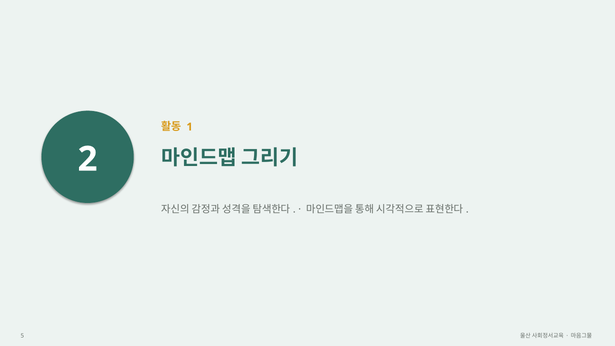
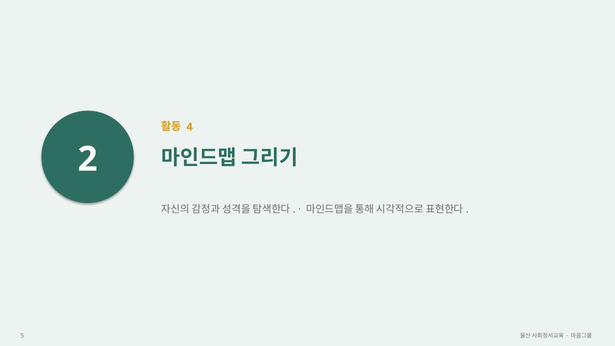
1: 1 -> 4
